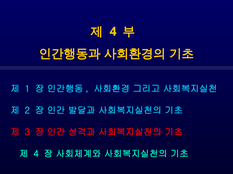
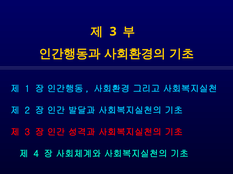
4 at (113, 32): 4 -> 3
